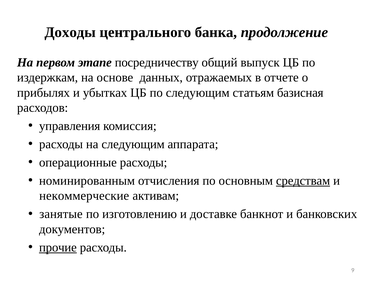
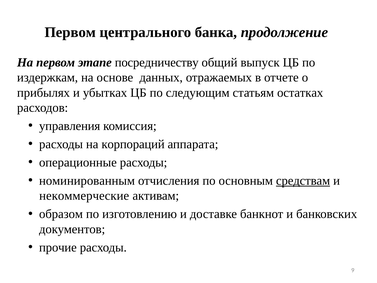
Доходы at (70, 32): Доходы -> Первом
базисная: базисная -> остатках
на следующим: следующим -> корпораций
занятые: занятые -> образом
прочие underline: present -> none
